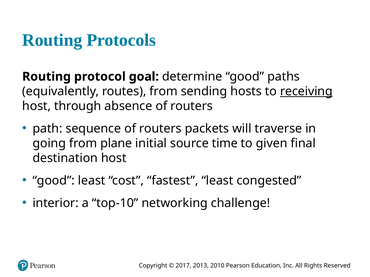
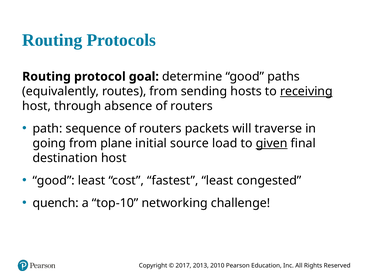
time: time -> load
given underline: none -> present
interior: interior -> quench
